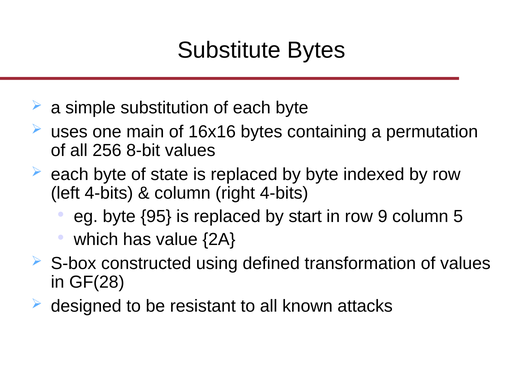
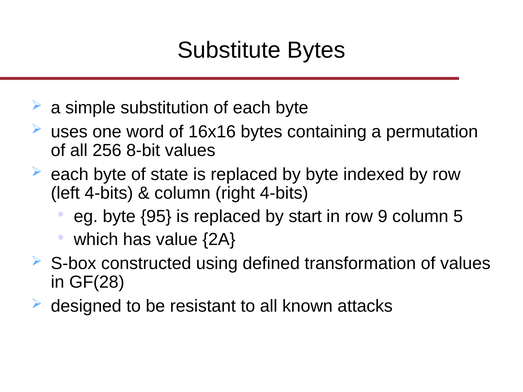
main: main -> word
